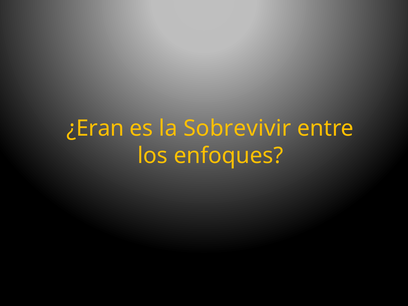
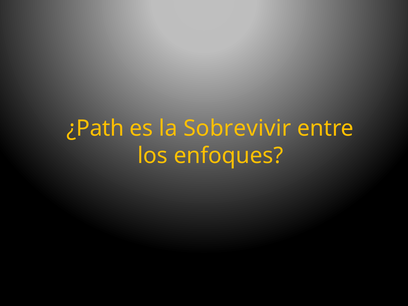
¿Eran: ¿Eran -> ¿Path
